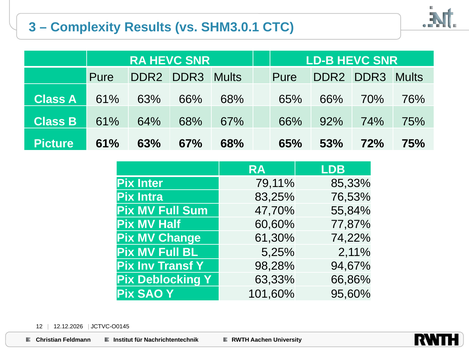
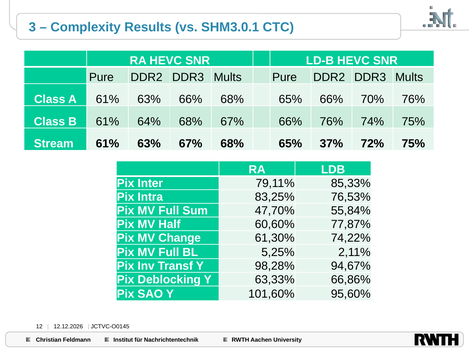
66% 92%: 92% -> 76%
Picture: Picture -> Stream
53%: 53% -> 37%
